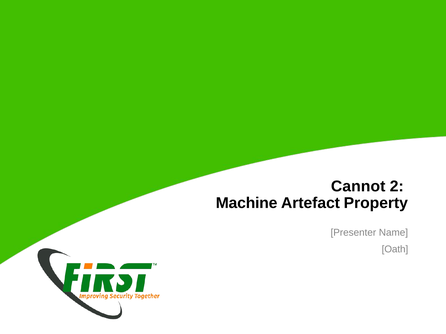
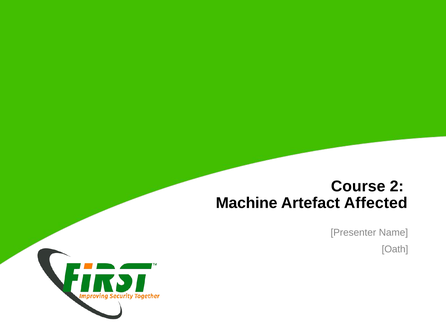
Cannot: Cannot -> Course
Property: Property -> Affected
